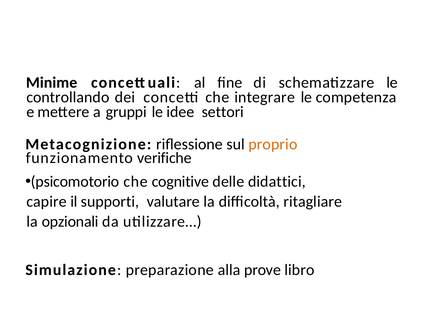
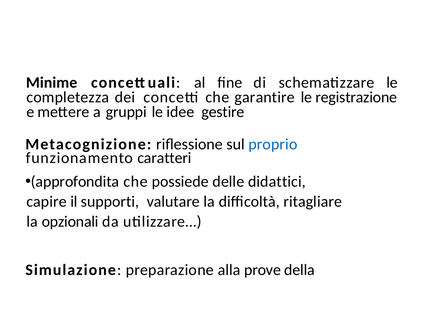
controllando: controllando -> completezza
integrare: integrare -> garantire
competenza: competenza -> registrazione
settori: settori -> gestire
proprio colour: orange -> blue
verifiche: verifiche -> caratteri
psicomotorio: psicomotorio -> approfondita
cognitive: cognitive -> possiede
libro: libro -> della
